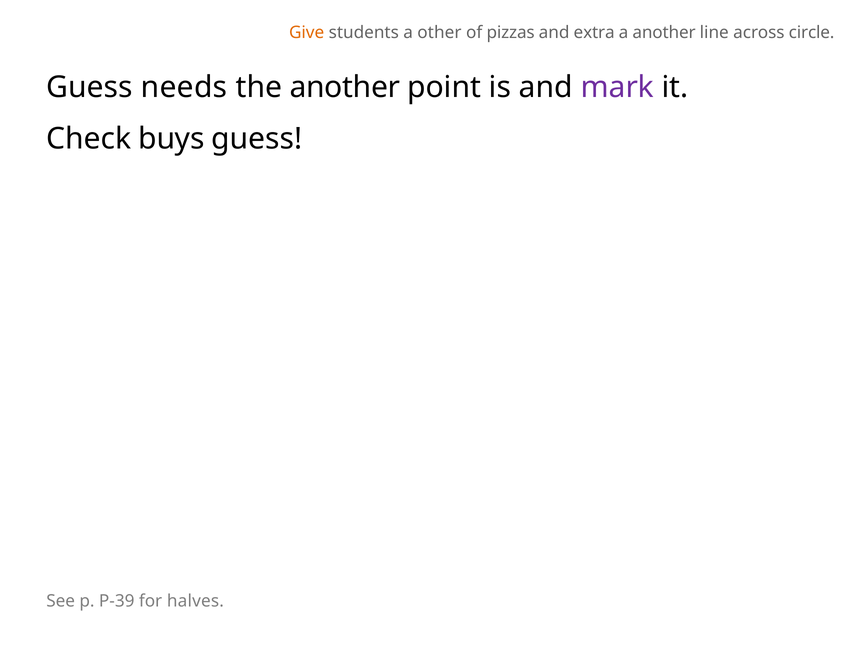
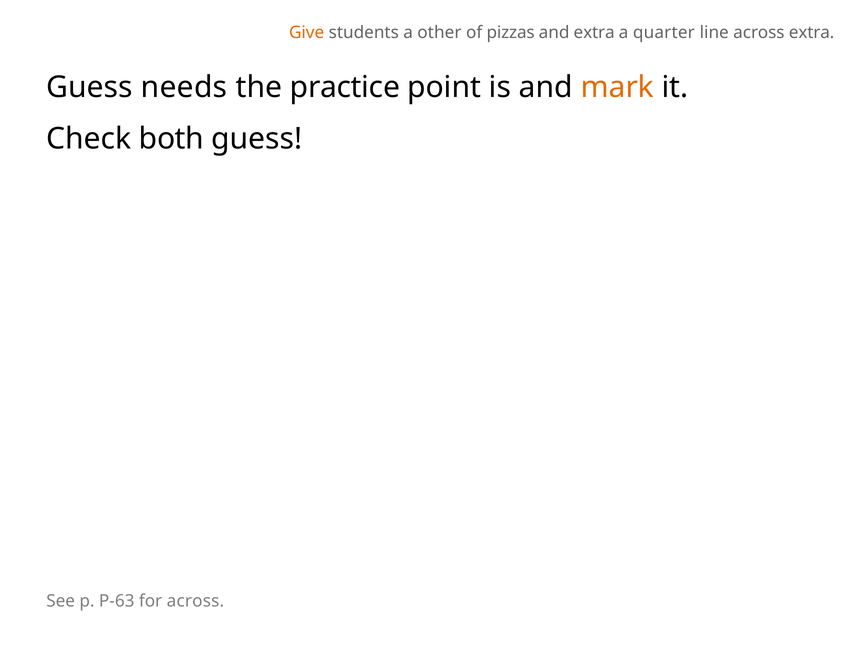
a another: another -> quarter
across circle: circle -> extra
the another: another -> practice
mark colour: purple -> orange
buys: buys -> both
P-39: P-39 -> P-63
for halves: halves -> across
